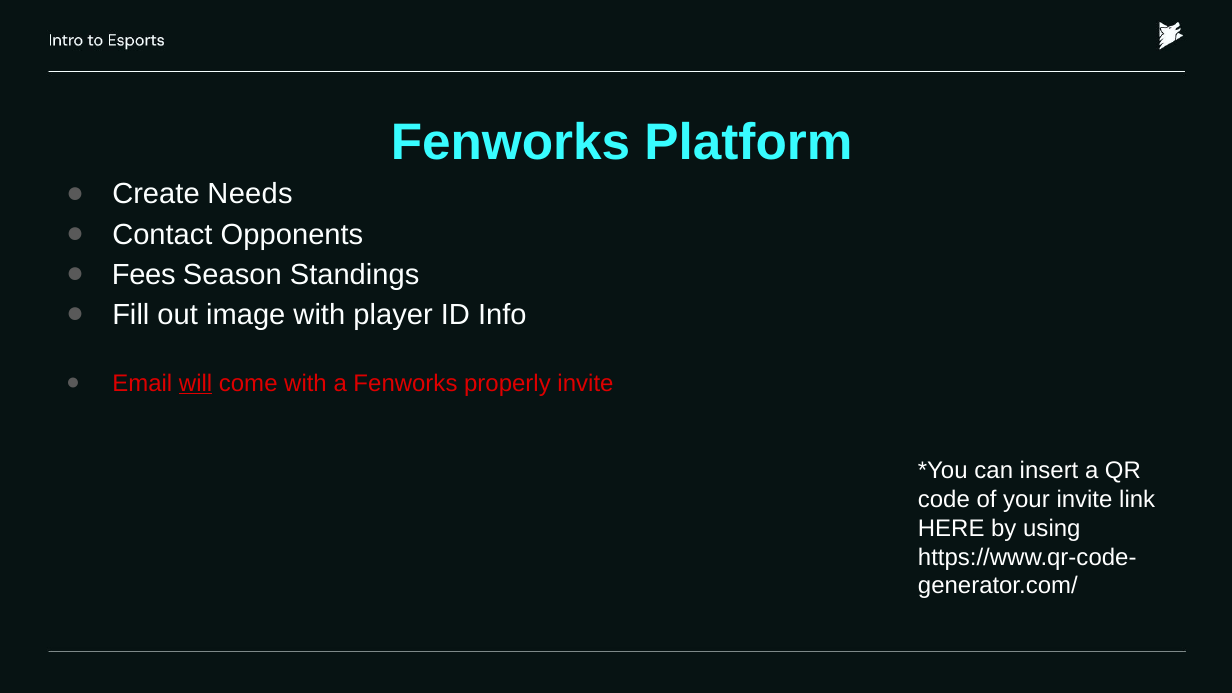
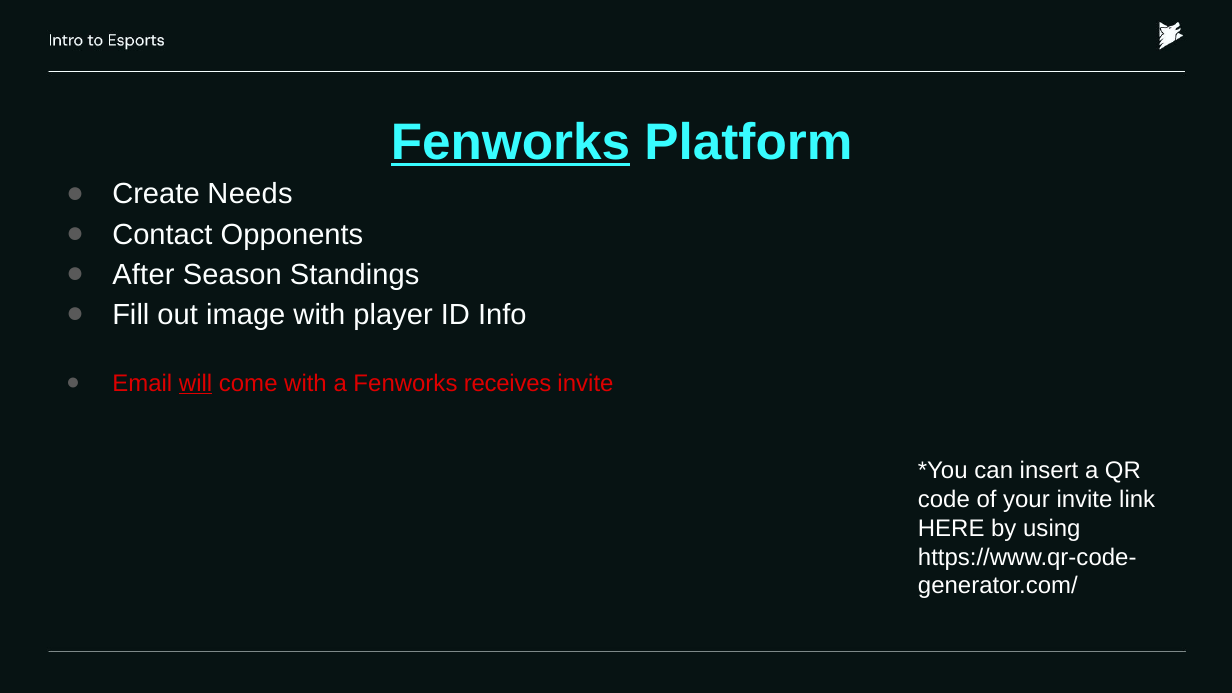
Fenworks at (510, 142) underline: none -> present
Fees: Fees -> After
properly: properly -> receives
